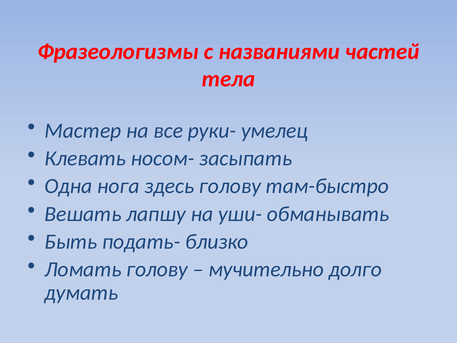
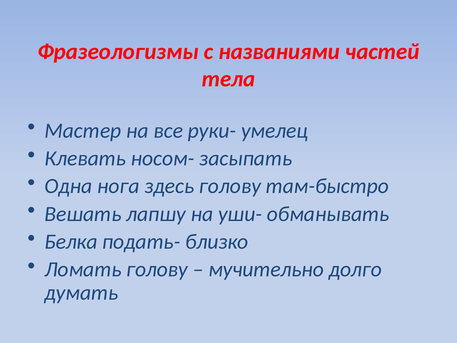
Быть: Быть -> Белка
